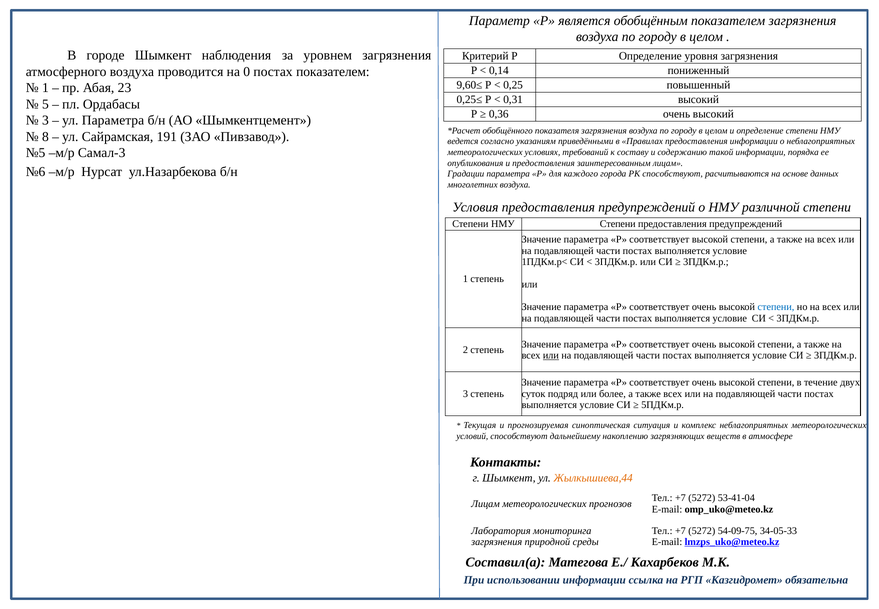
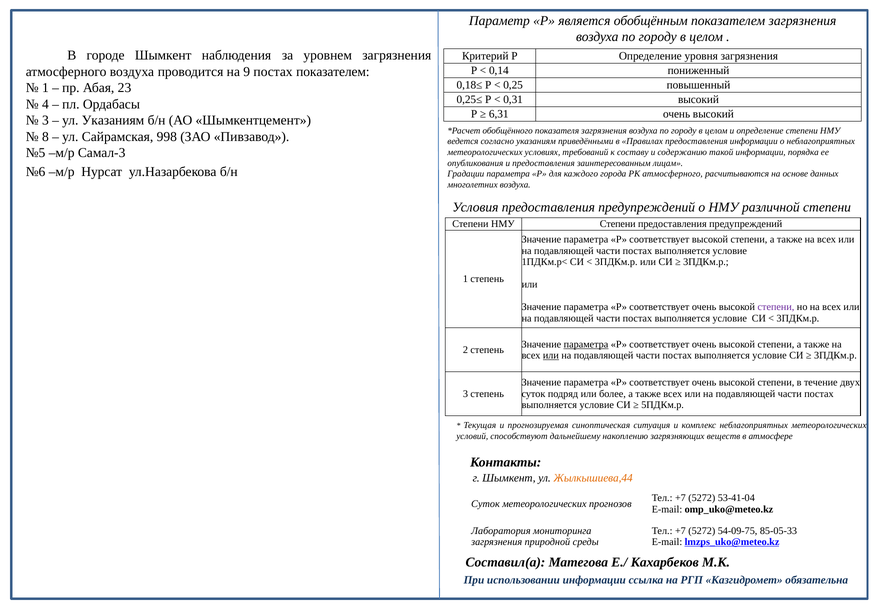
0: 0 -> 9
9,60≤: 9,60≤ -> 0,18≤
5: 5 -> 4
0,36: 0,36 -> 6,31
ул Параметра: Параметра -> Указаниям
191: 191 -> 998
РК способствуют: способствуют -> атмосферного
степени at (776, 307) colour: blue -> purple
параметра at (586, 344) underline: none -> present
Лицам at (486, 503): Лицам -> Суток
34-05-33: 34-05-33 -> 85-05-33
